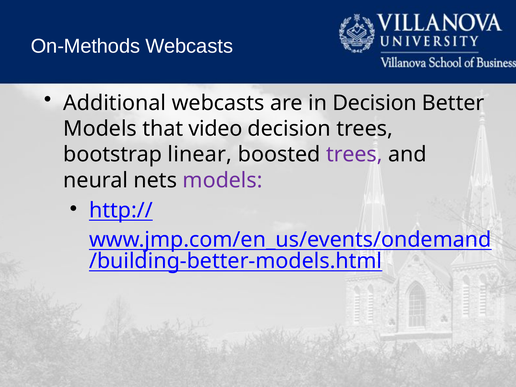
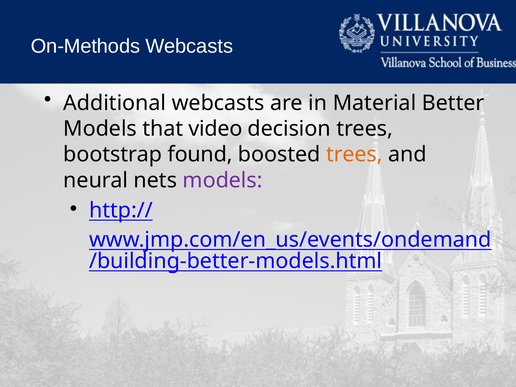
in Decision: Decision -> Material
linear: linear -> found
trees at (354, 155) colour: purple -> orange
